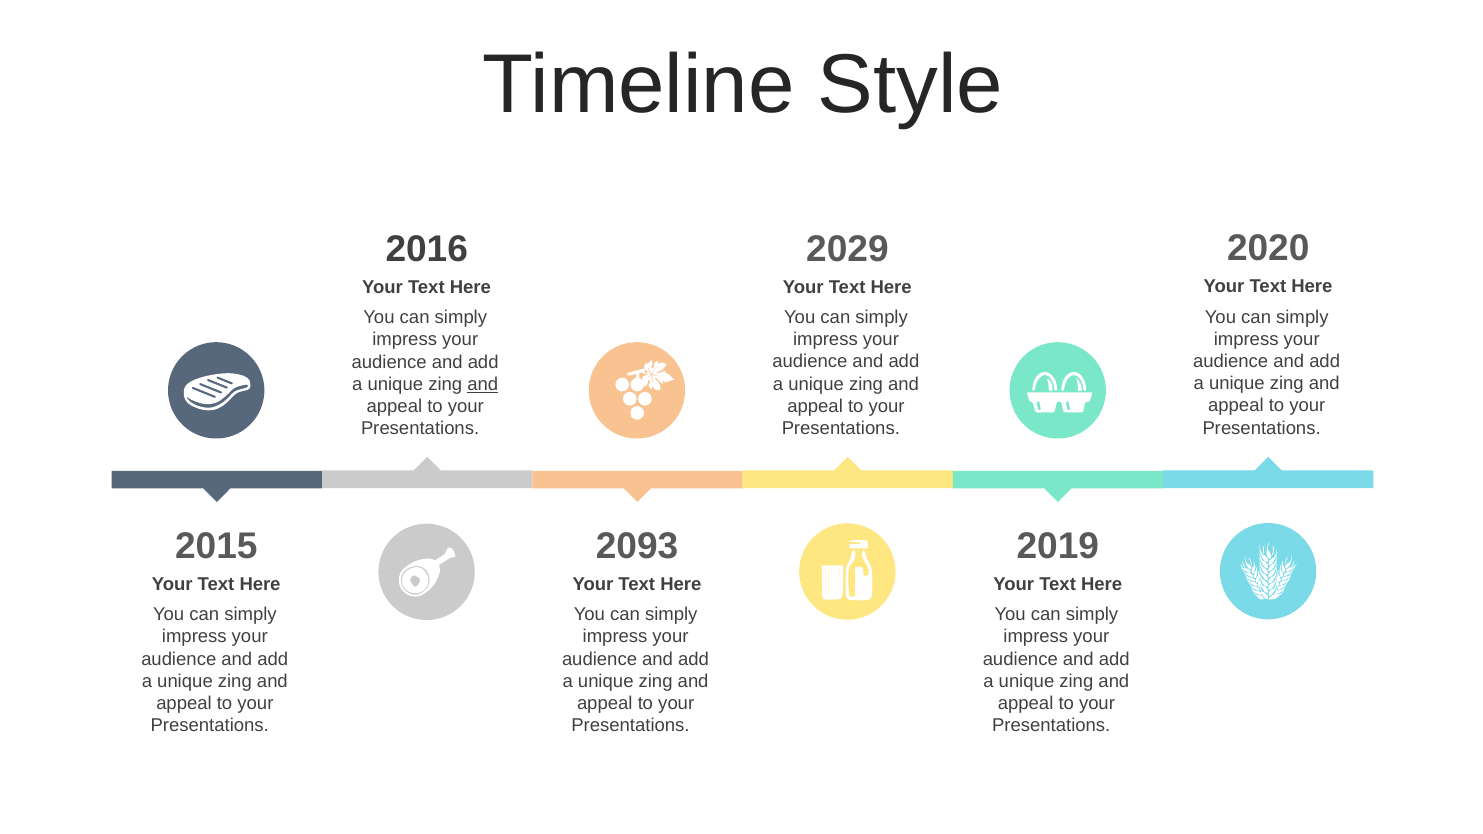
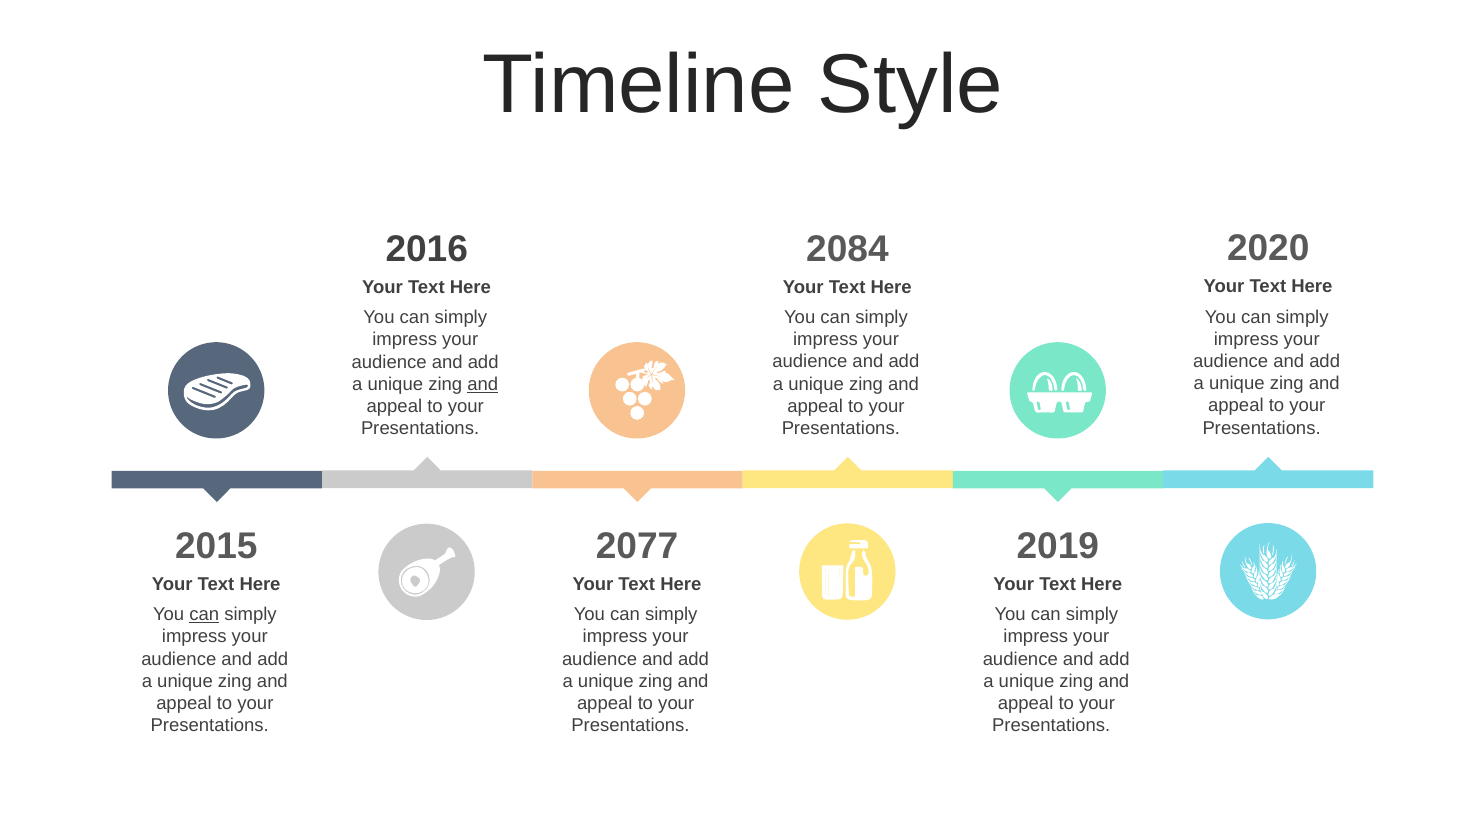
2029: 2029 -> 2084
2093: 2093 -> 2077
can at (204, 615) underline: none -> present
